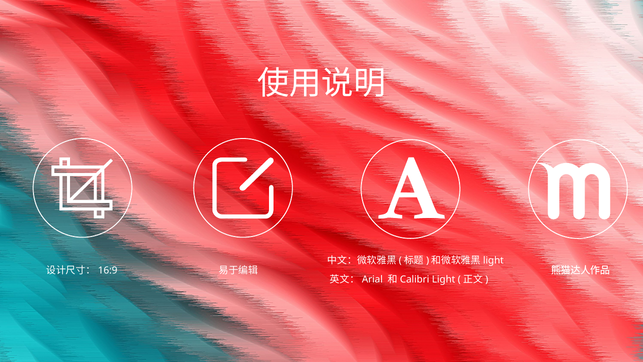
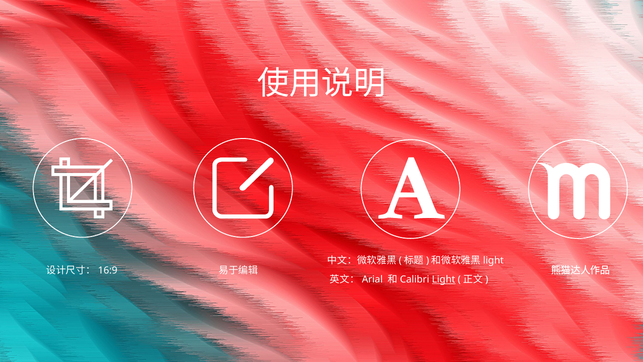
Light underline: none -> present
